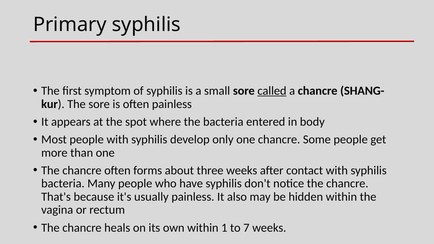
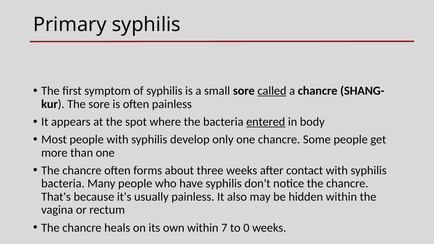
entered underline: none -> present
1: 1 -> 7
7: 7 -> 0
